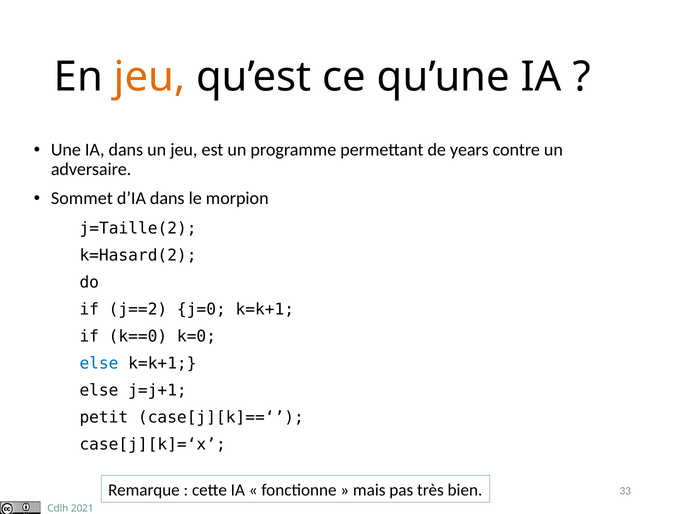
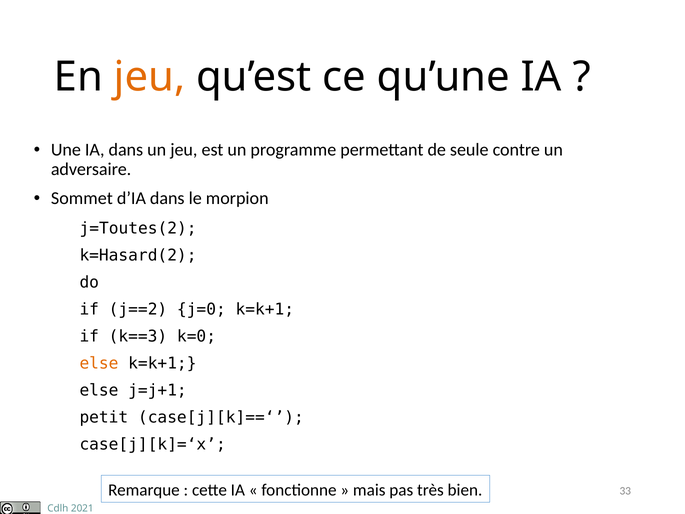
years: years -> seule
j=Taille(2: j=Taille(2 -> j=Toutes(2
k==0: k==0 -> k==3
else at (99, 363) colour: blue -> orange
